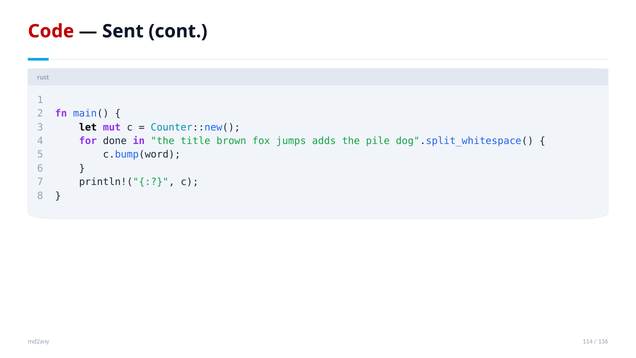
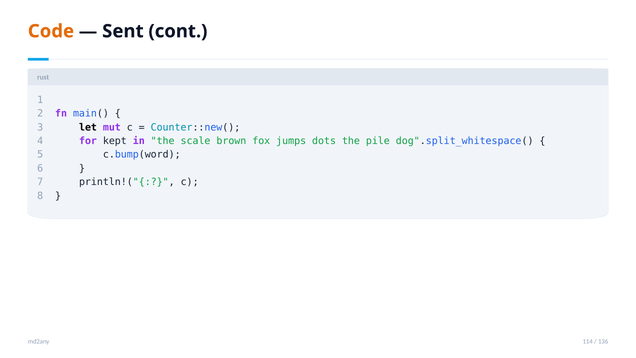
Code colour: red -> orange
done: done -> kept
title: title -> scale
adds: adds -> dots
